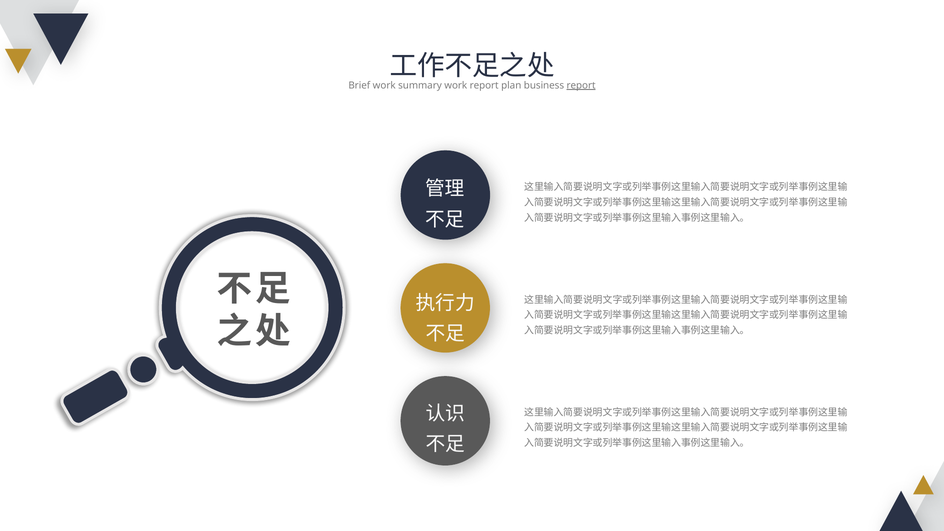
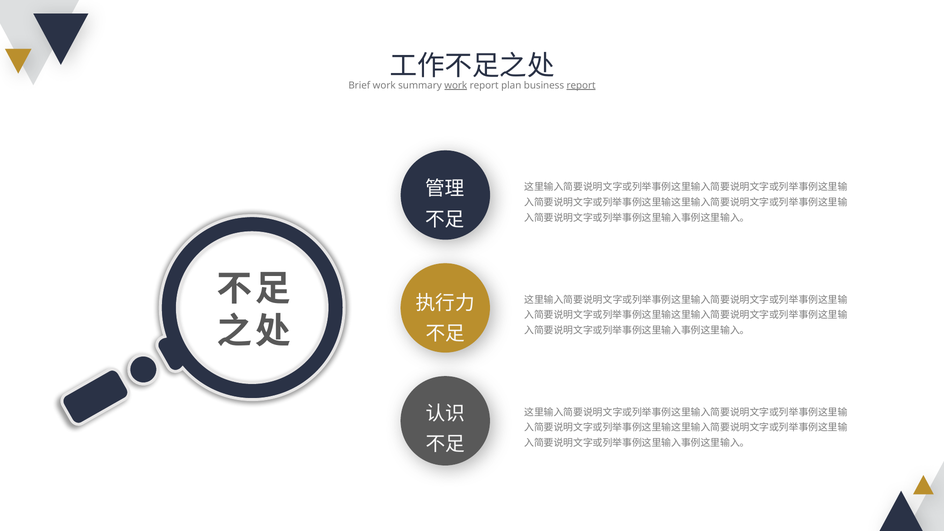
work at (456, 85) underline: none -> present
